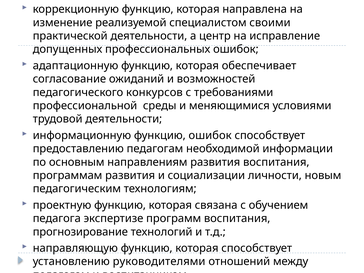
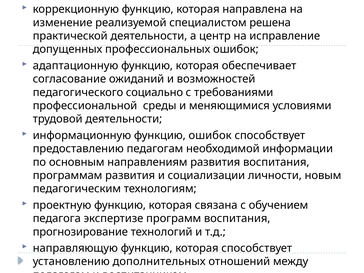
своими: своими -> решена
конкурсов: конкурсов -> социально
руководителями: руководителями -> дополнительных
